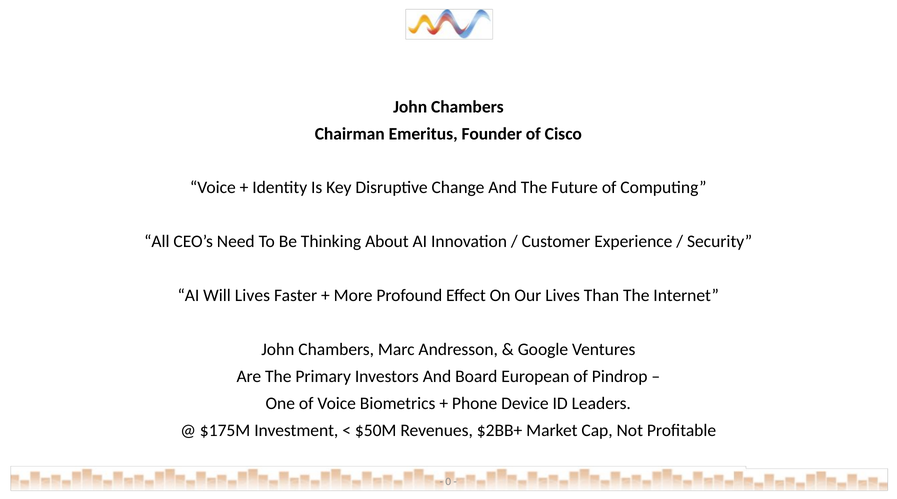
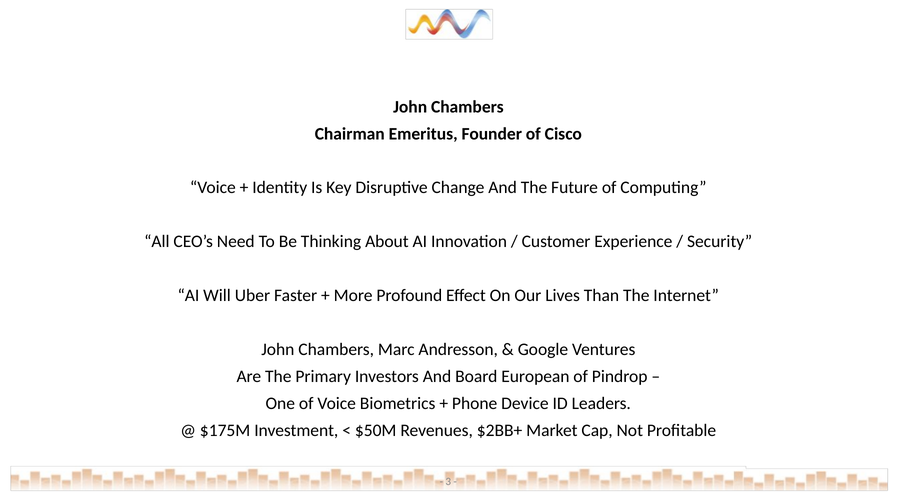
Will Lives: Lives -> Uber
0: 0 -> 3
